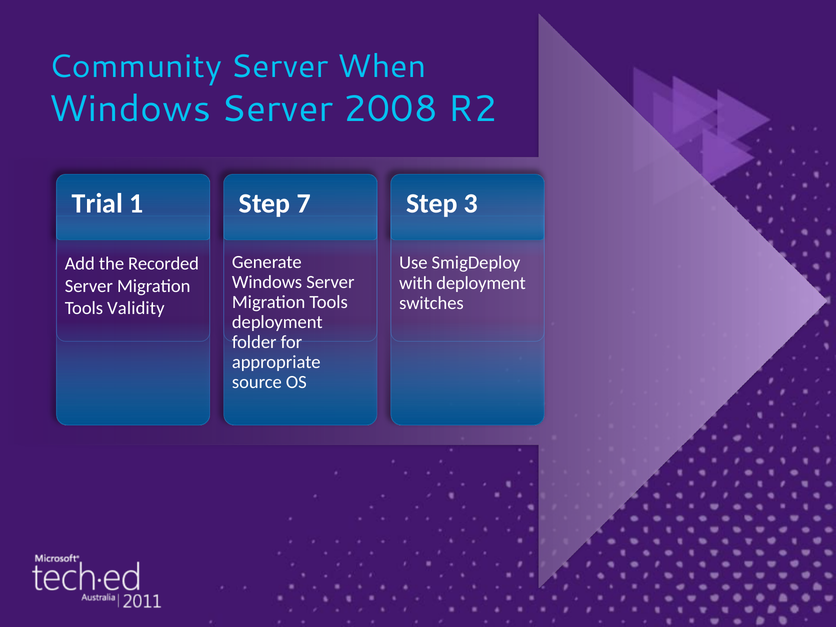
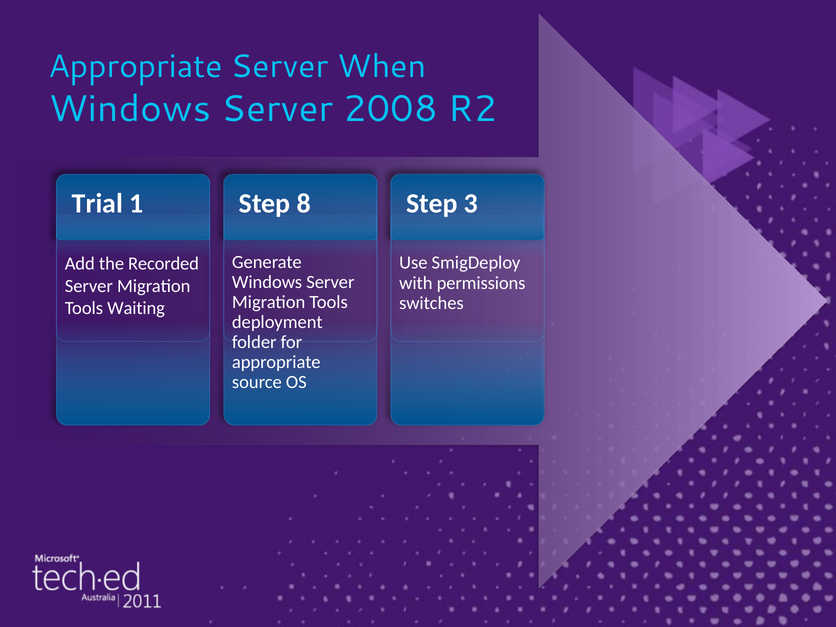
Community at (135, 67): Community -> Appropriate
7: 7 -> 8
with deployment: deployment -> permissions
Validity: Validity -> Waiting
